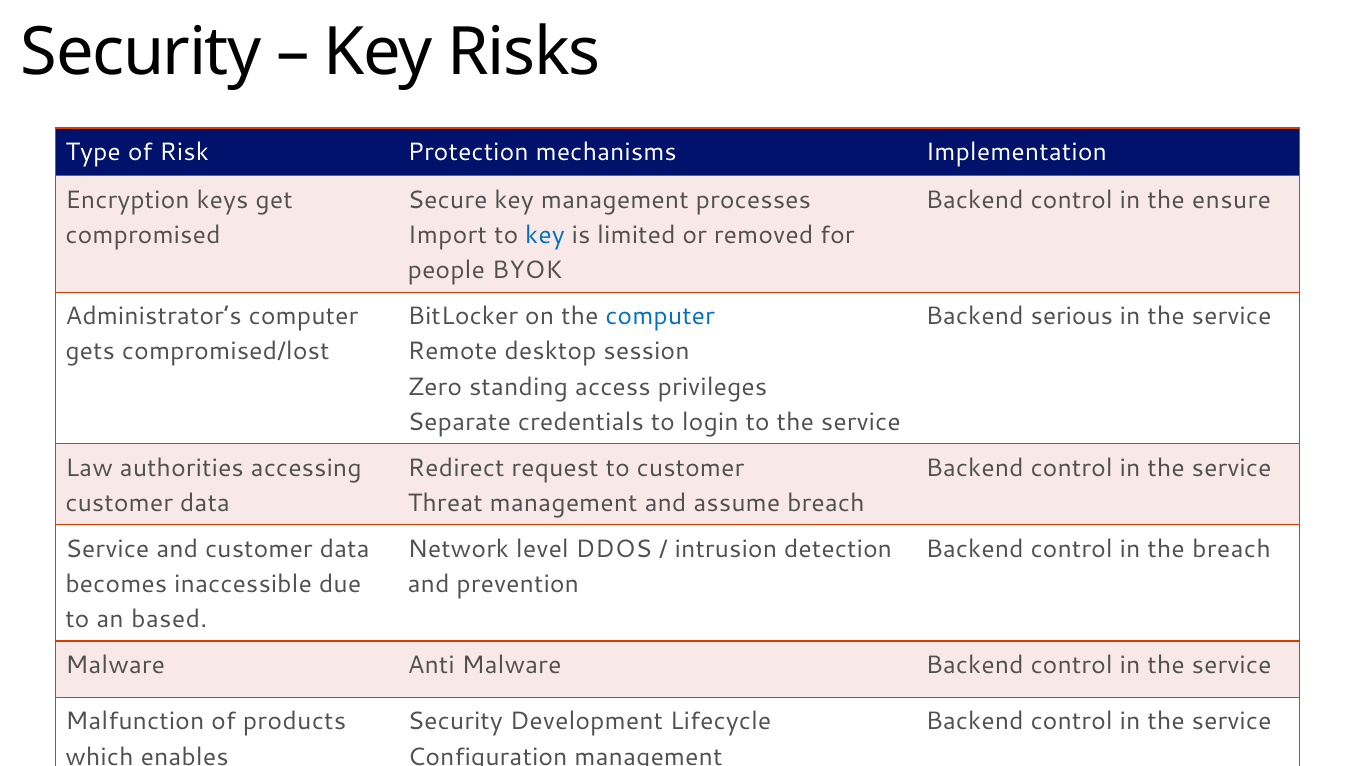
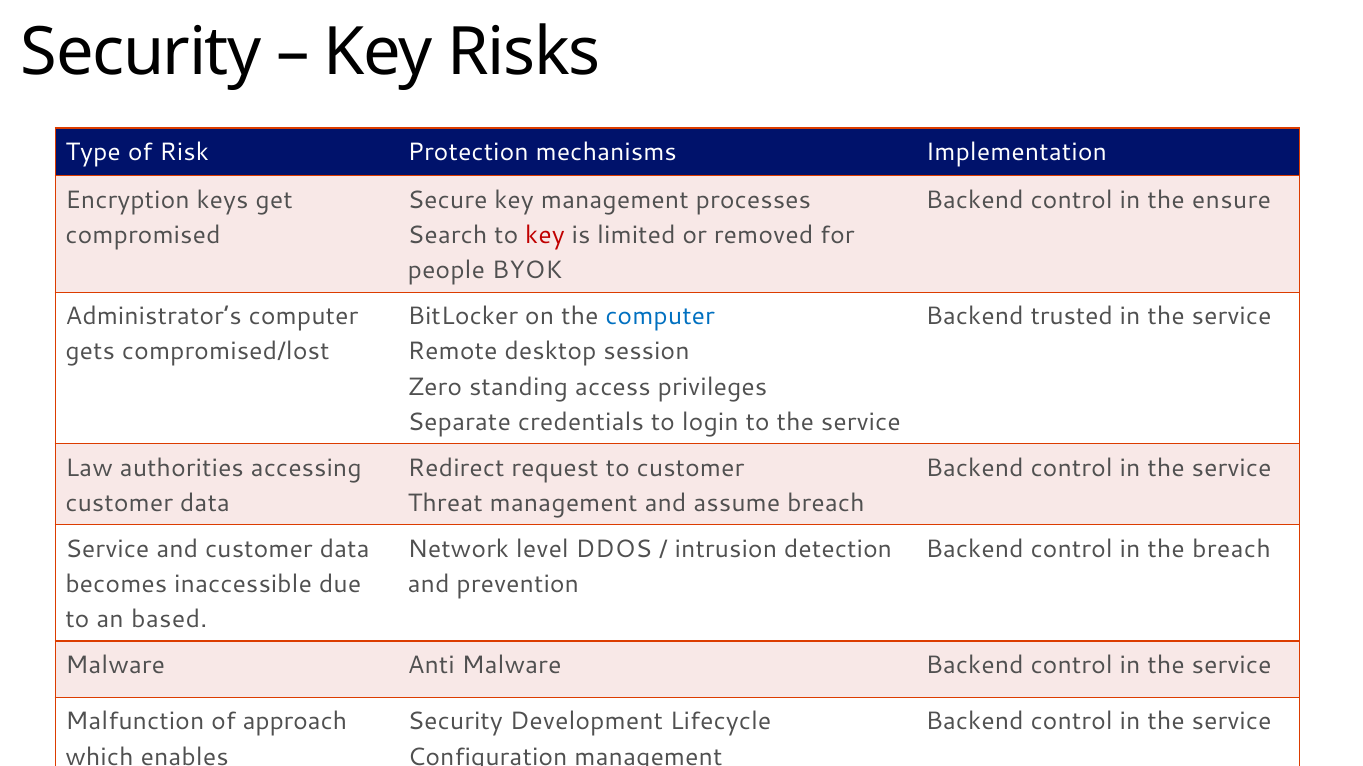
Import: Import -> Search
key at (545, 236) colour: blue -> red
serious: serious -> trusted
products: products -> approach
